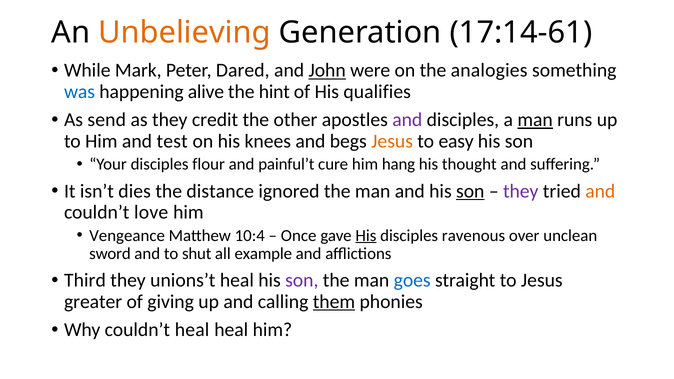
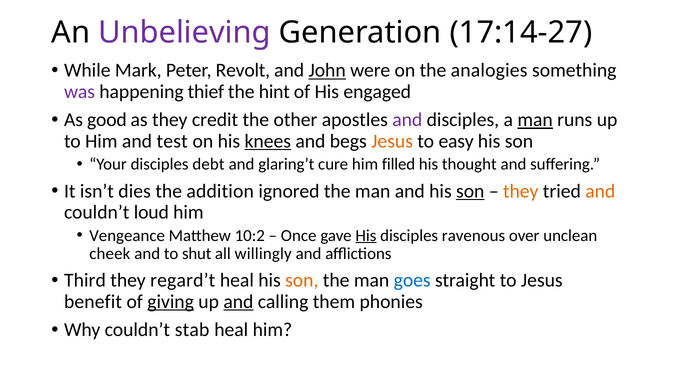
Unbelieving colour: orange -> purple
17:14-61: 17:14-61 -> 17:14-27
Dared: Dared -> Revolt
was colour: blue -> purple
alive: alive -> thief
qualifies: qualifies -> engaged
send: send -> good
knees underline: none -> present
flour: flour -> debt
painful’t: painful’t -> glaring’t
hang: hang -> filled
distance: distance -> addition
they at (521, 191) colour: purple -> orange
love: love -> loud
10:4: 10:4 -> 10:2
sword: sword -> cheek
example: example -> willingly
unions’t: unions’t -> regard’t
son at (302, 280) colour: purple -> orange
greater: greater -> benefit
giving underline: none -> present
and at (238, 302) underline: none -> present
them underline: present -> none
couldn’t heal: heal -> stab
